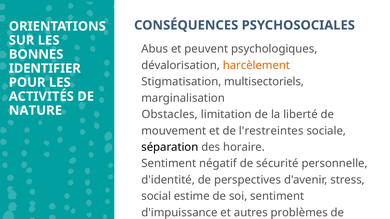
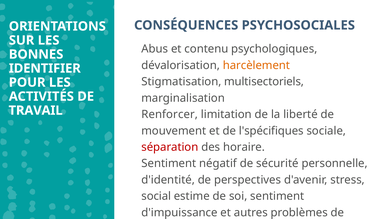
peuvent: peuvent -> contenu
NATURE: NATURE -> TRAVAIL
Obstacles: Obstacles -> Renforcer
l'restreintes: l'restreintes -> l'spécifiques
séparation colour: black -> red
